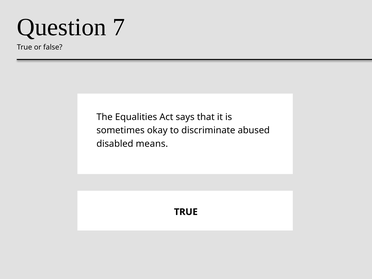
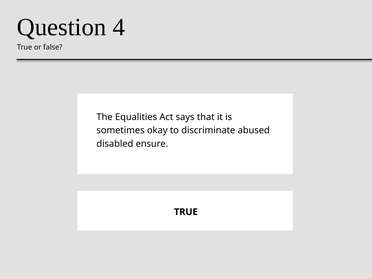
7: 7 -> 4
means: means -> ensure
